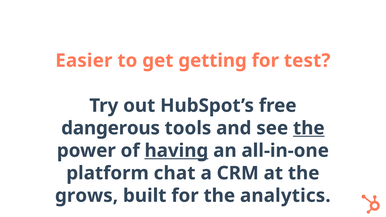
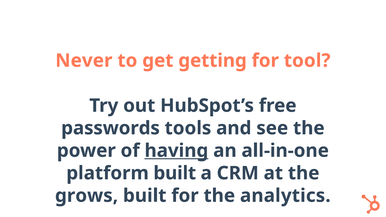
Easier: Easier -> Never
test: test -> tool
dangerous: dangerous -> passwords
the at (309, 128) underline: present -> none
platform chat: chat -> built
